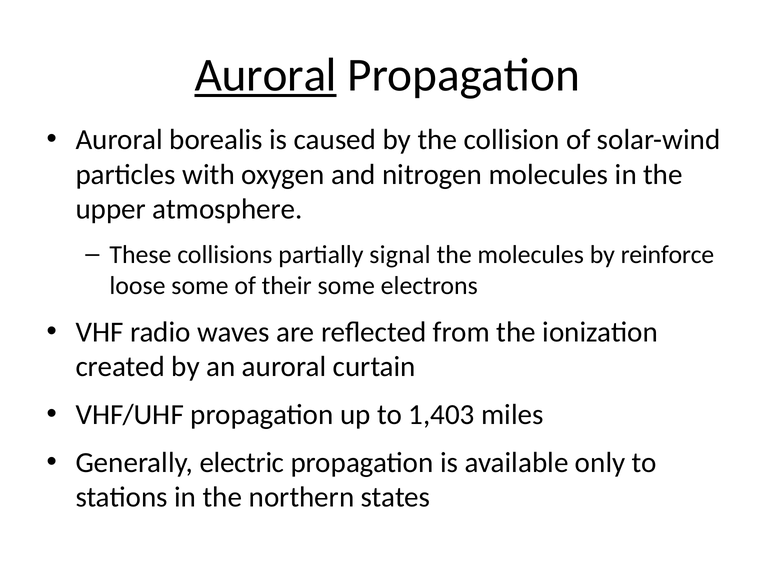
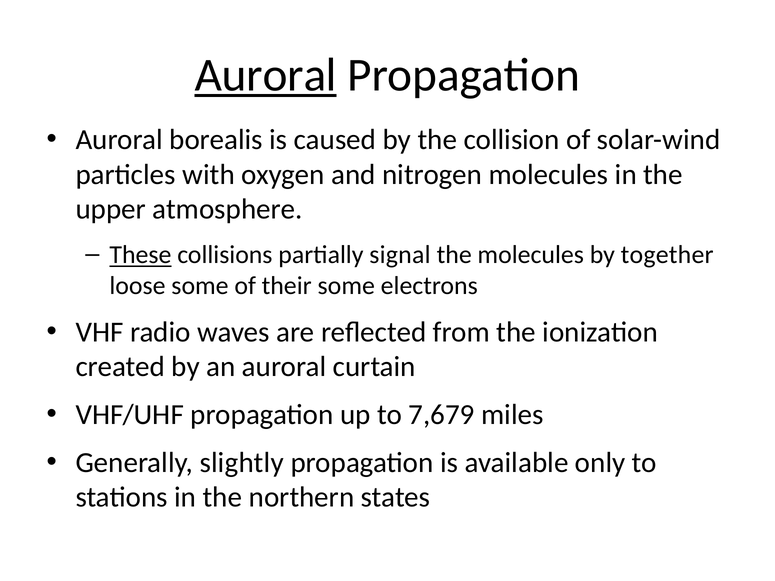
These underline: none -> present
reinforce: reinforce -> together
1,403: 1,403 -> 7,679
electric: electric -> slightly
